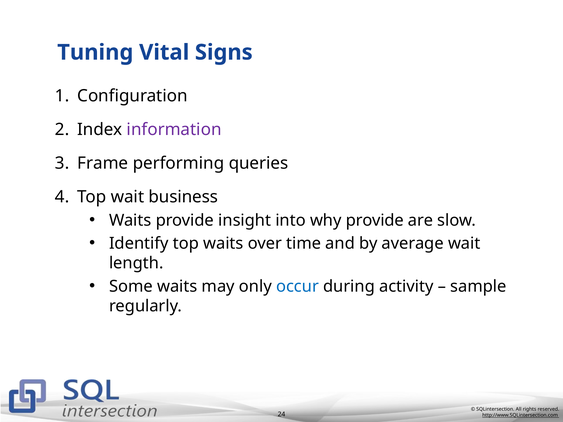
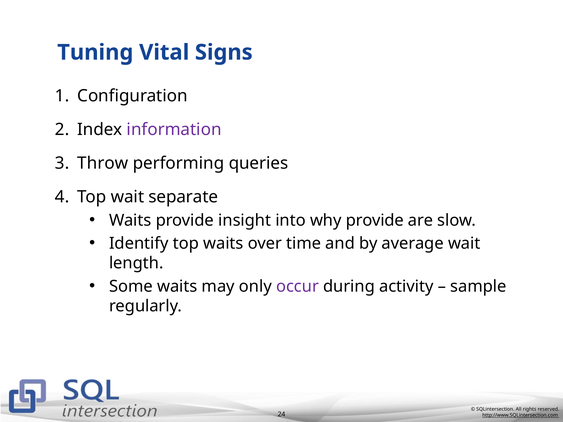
Frame: Frame -> Throw
business: business -> separate
occur colour: blue -> purple
